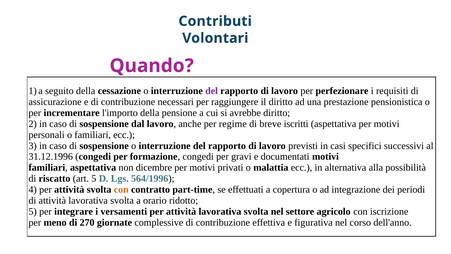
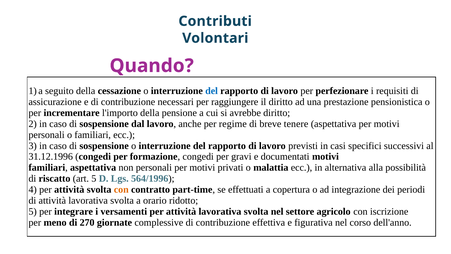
del at (212, 91) colour: purple -> blue
iscritti: iscritti -> tenere
non dicembre: dicembre -> personali
